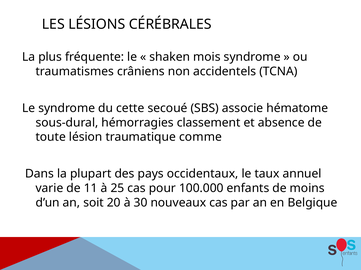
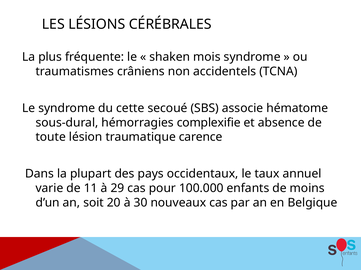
classement: classement -> complexifie
comme: comme -> carence
25: 25 -> 29
